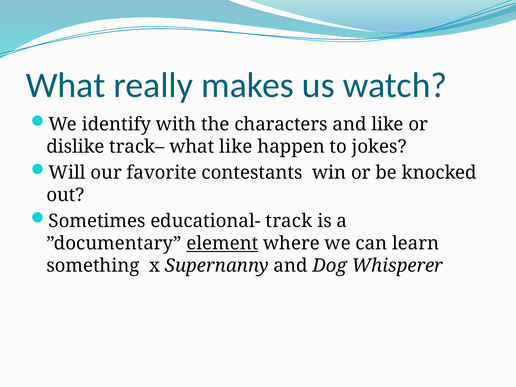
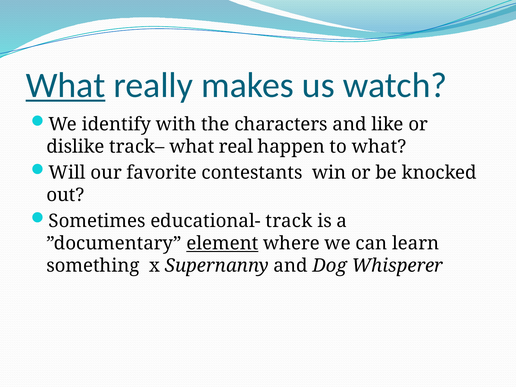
What at (66, 85) underline: none -> present
what like: like -> real
to jokes: jokes -> what
